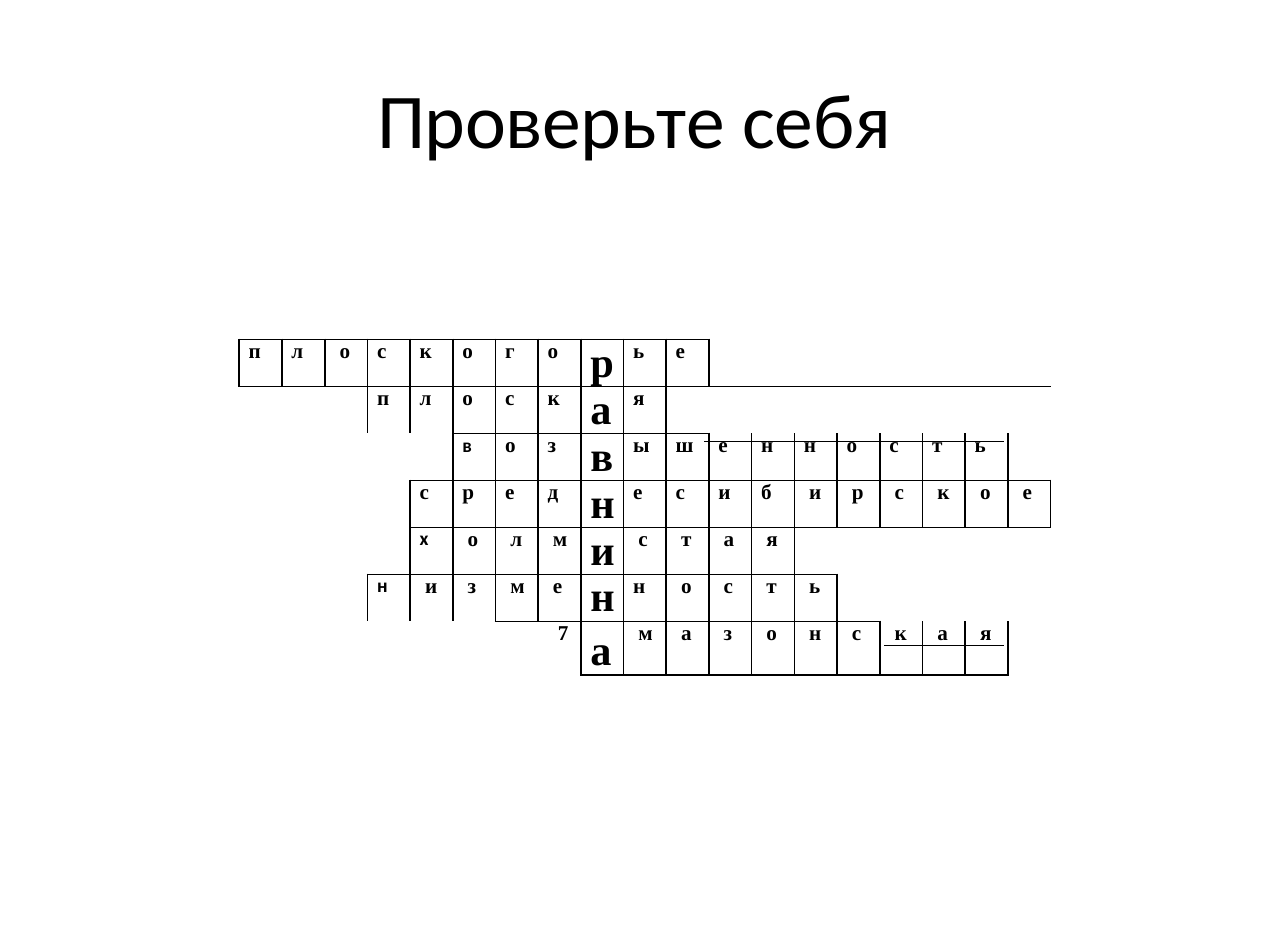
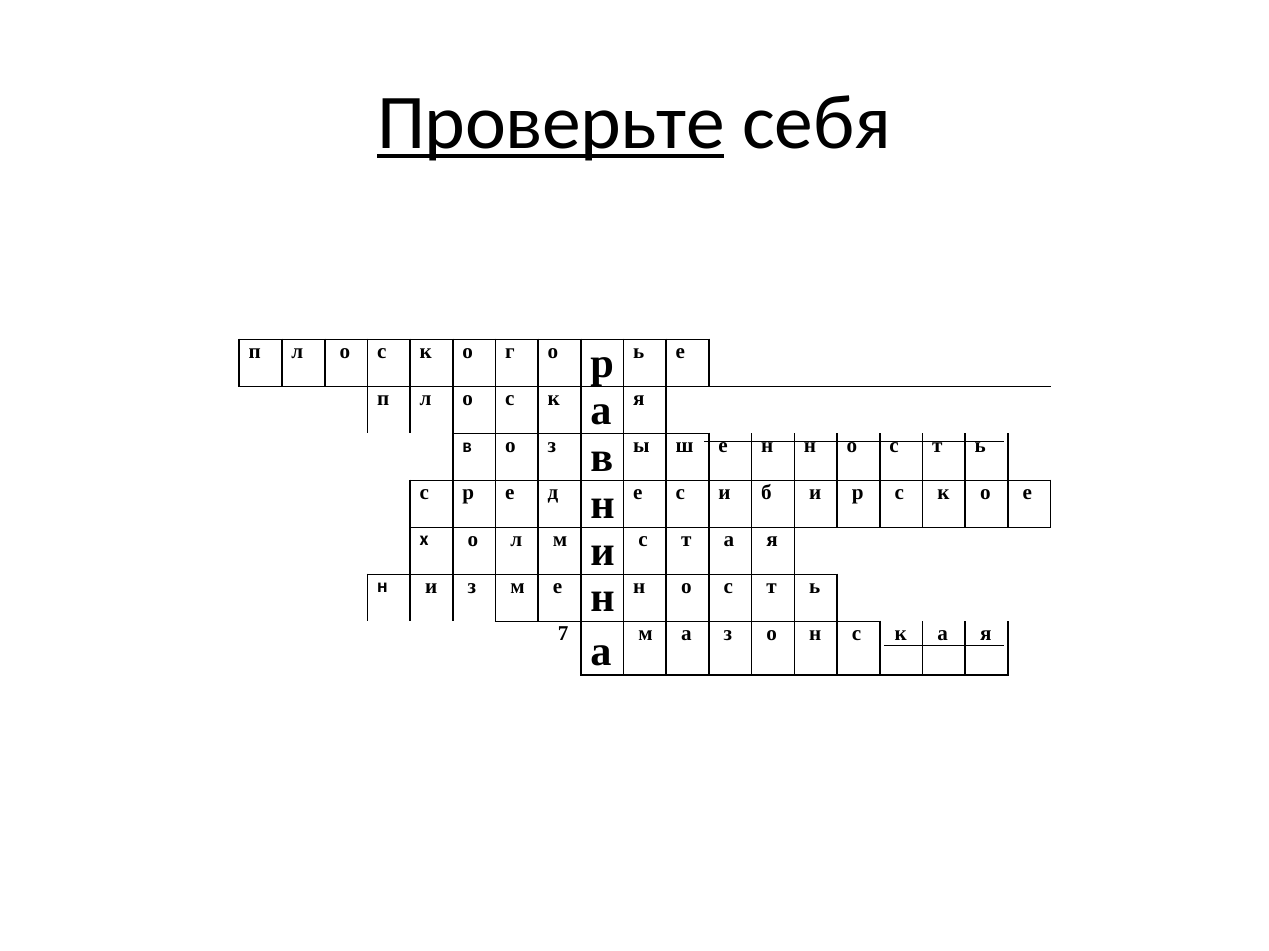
Проверьте underline: none -> present
